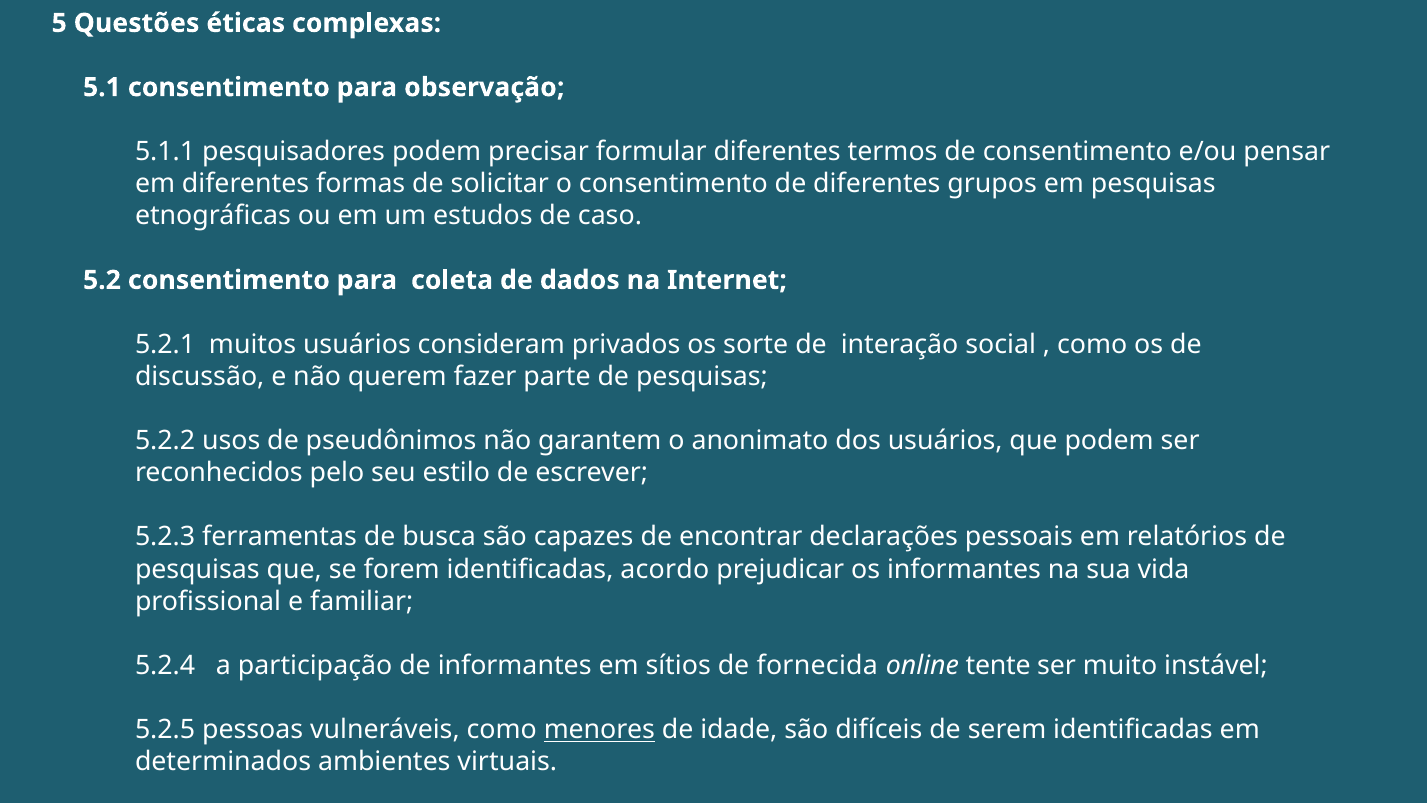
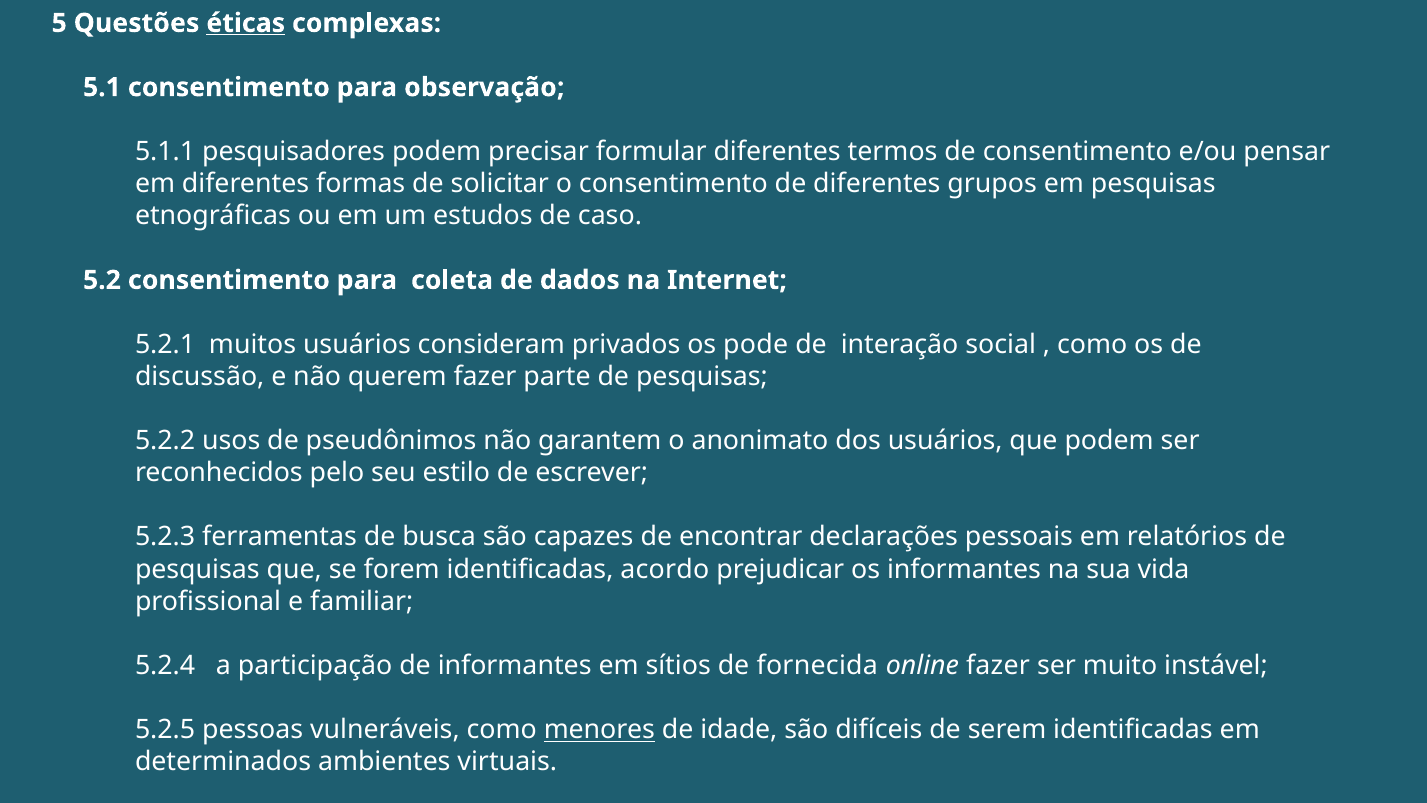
éticas underline: none -> present
sorte: sorte -> pode
online tente: tente -> fazer
